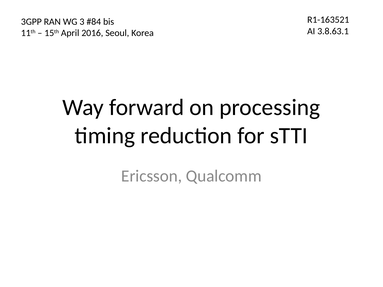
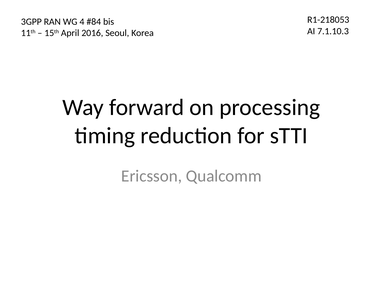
R1-163521: R1-163521 -> R1-218053
3: 3 -> 4
3.8.63.1: 3.8.63.1 -> 7.1.10.3
